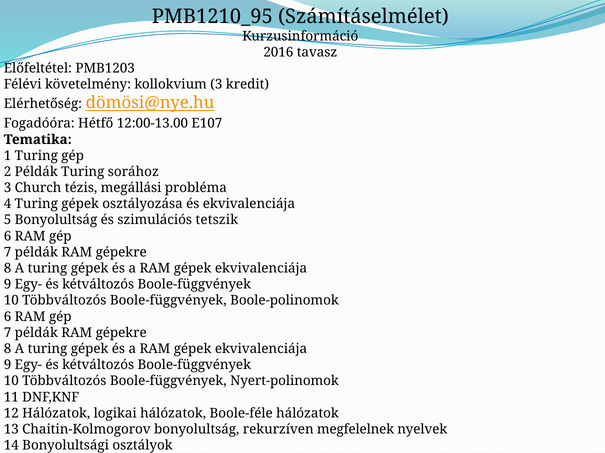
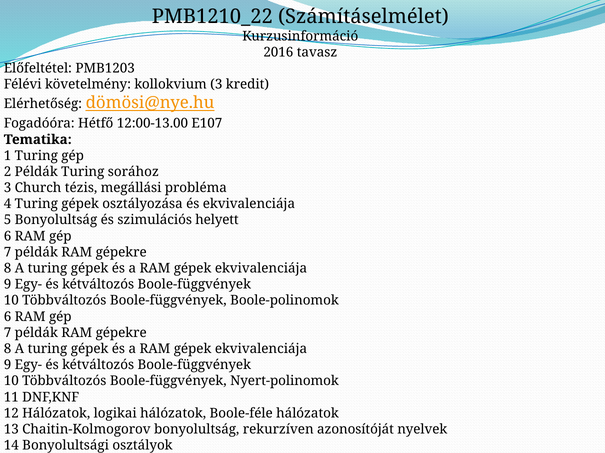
PMB1210_95: PMB1210_95 -> PMB1210_22
tetszik: tetszik -> helyett
megfelelnek: megfelelnek -> azonosítóját
